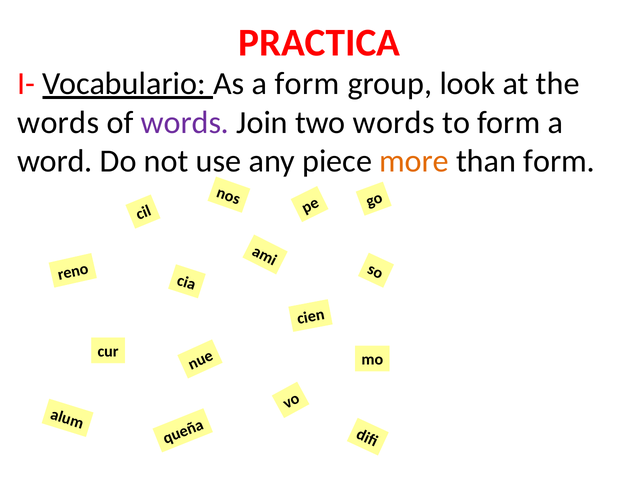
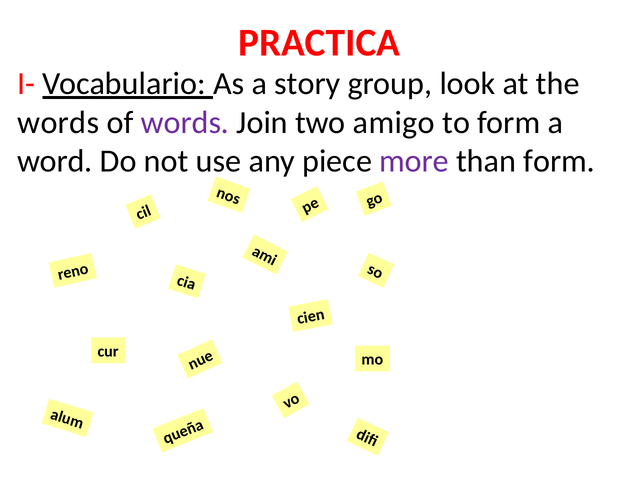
a form: form -> story
two words: words -> amigo
more colour: orange -> purple
